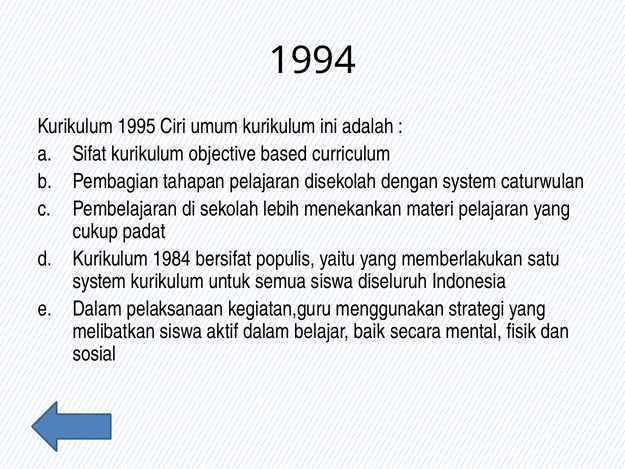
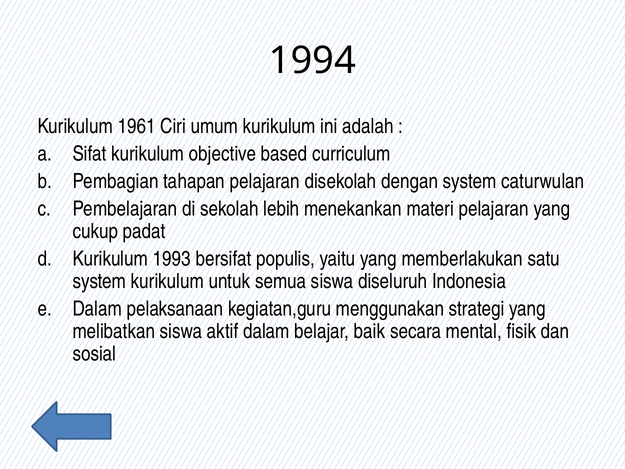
1995: 1995 -> 1961
1984: 1984 -> 1993
